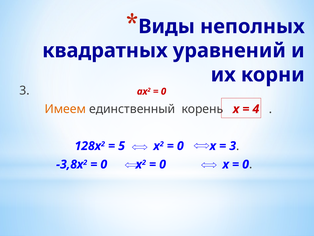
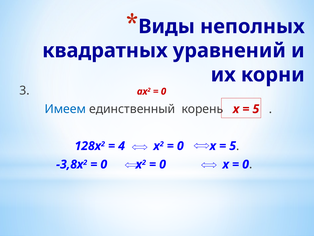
Имеем colour: orange -> blue
4 at (256, 109): 4 -> 5
5: 5 -> 4
3 at (233, 146): 3 -> 5
